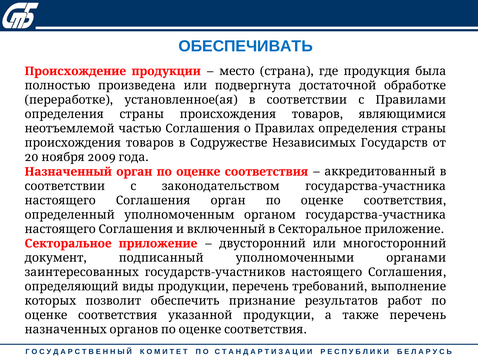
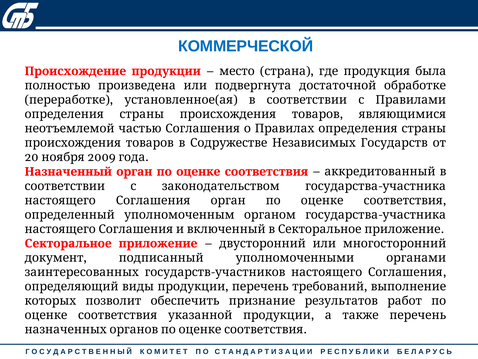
ОБЕСПЕЧИВАТЬ: ОБЕСПЕЧИВАТЬ -> КОММЕРЧЕСКОЙ
